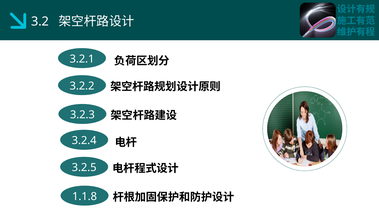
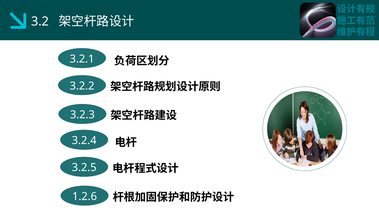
1.1.8: 1.1.8 -> 1.2.6
